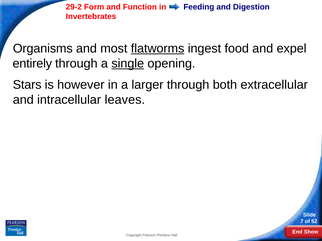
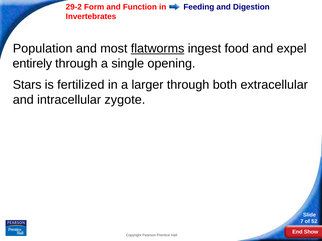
Organisms: Organisms -> Population
single underline: present -> none
however: however -> fertilized
leaves: leaves -> zygote
